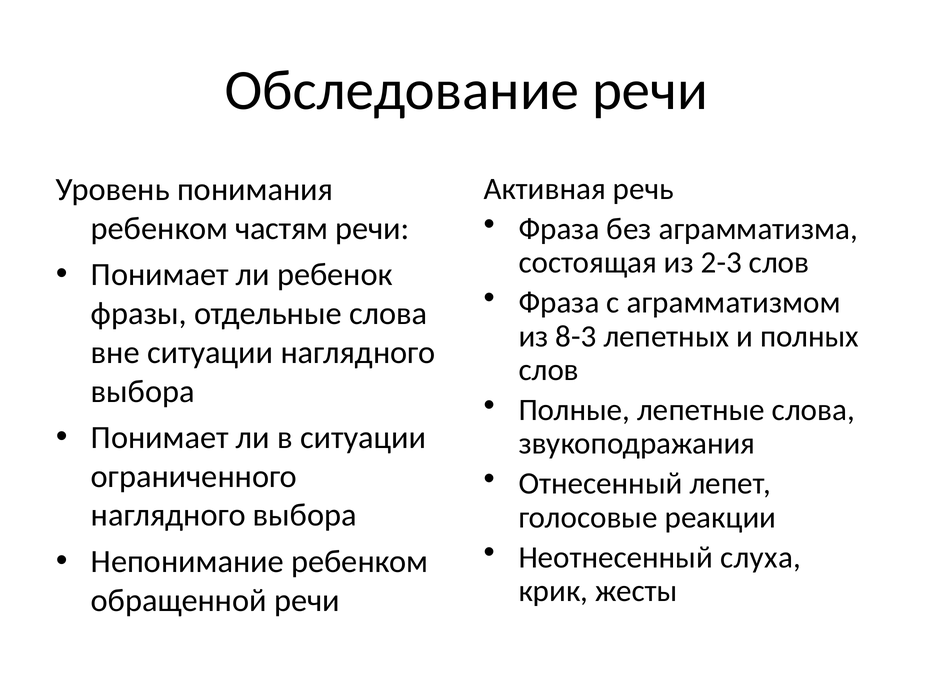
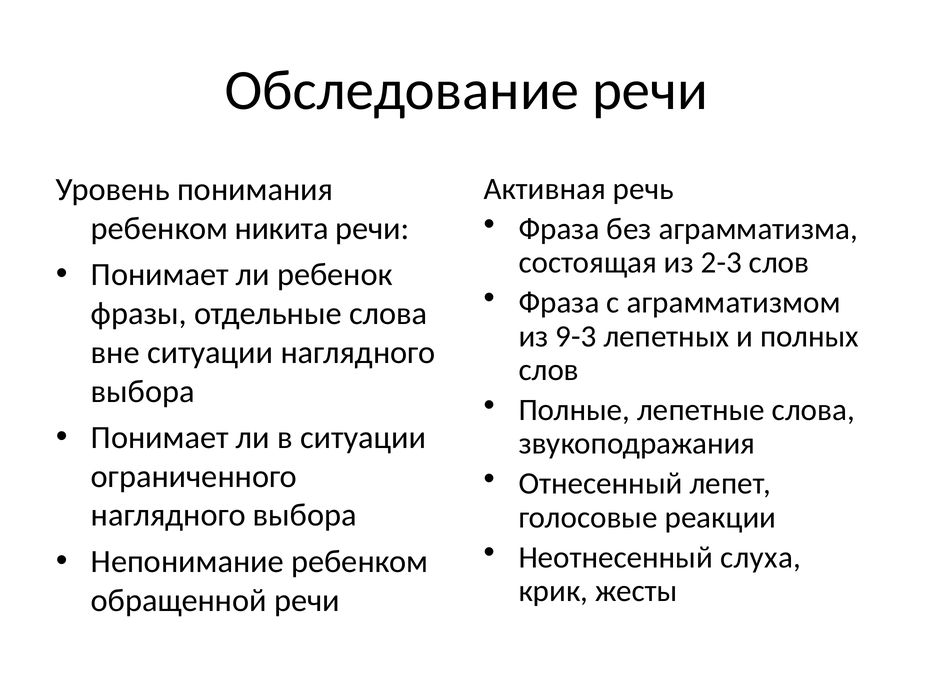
частям: частям -> никита
8-3: 8-3 -> 9-3
